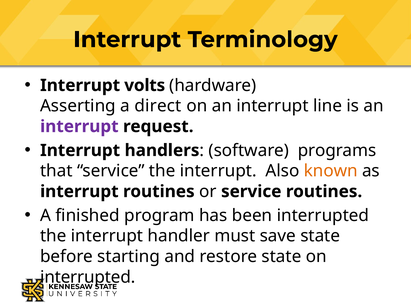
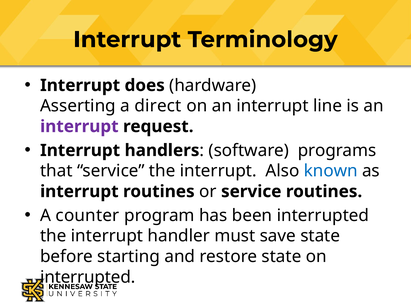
volts: volts -> does
known colour: orange -> blue
finished: finished -> counter
